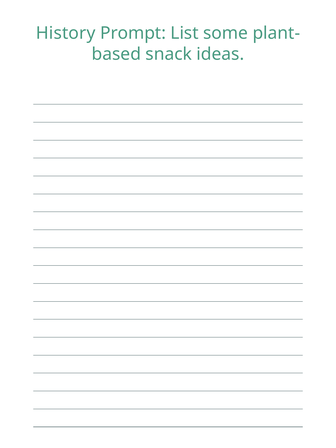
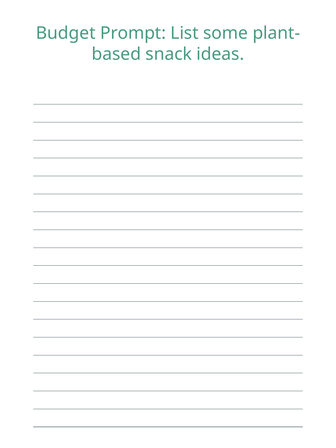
History: History -> Budget
